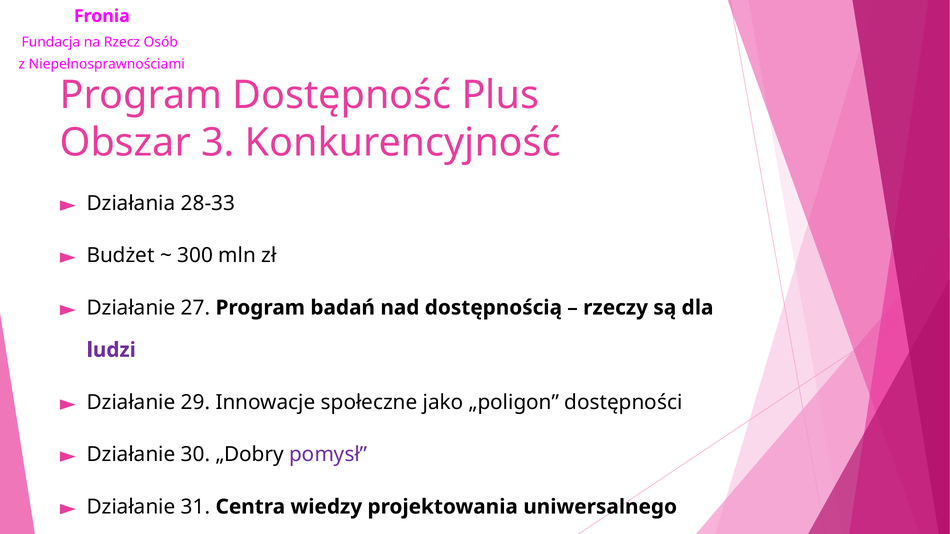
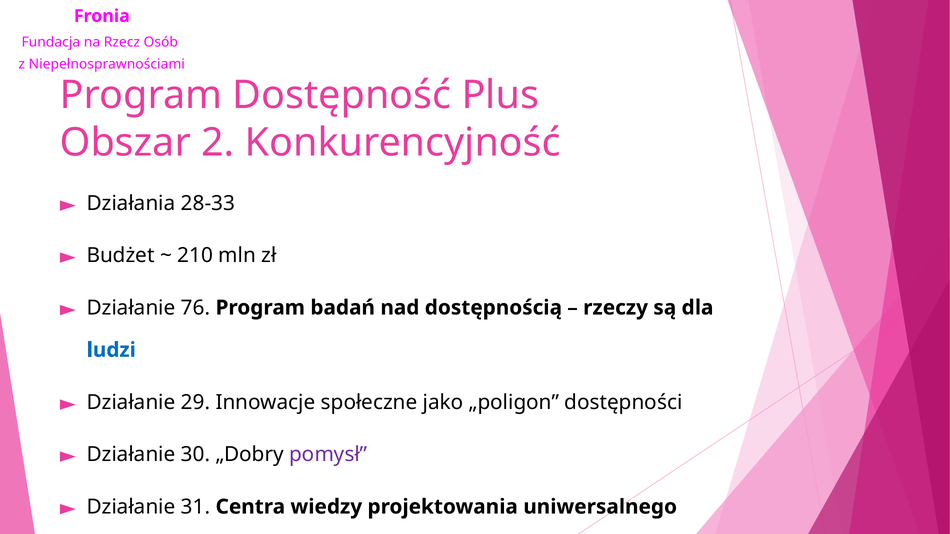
3: 3 -> 2
300: 300 -> 210
27: 27 -> 76
ludzi colour: purple -> blue
